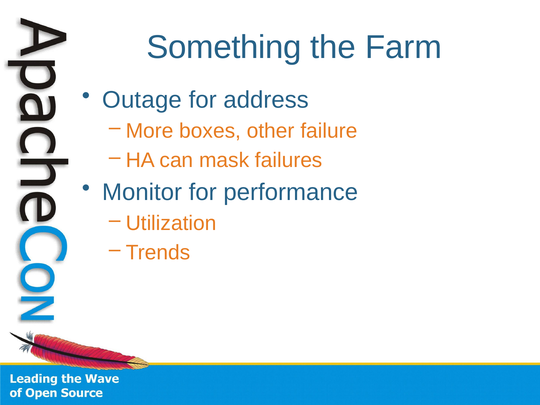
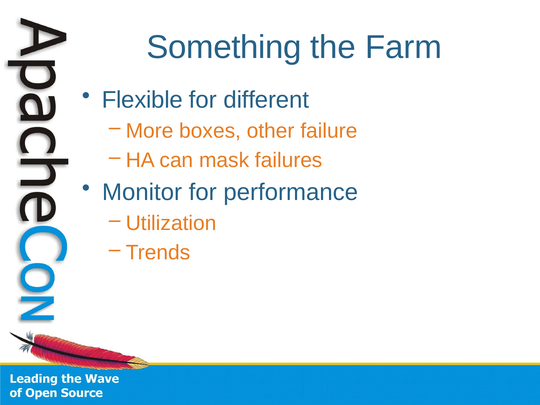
Outage: Outage -> Flexible
address: address -> different
